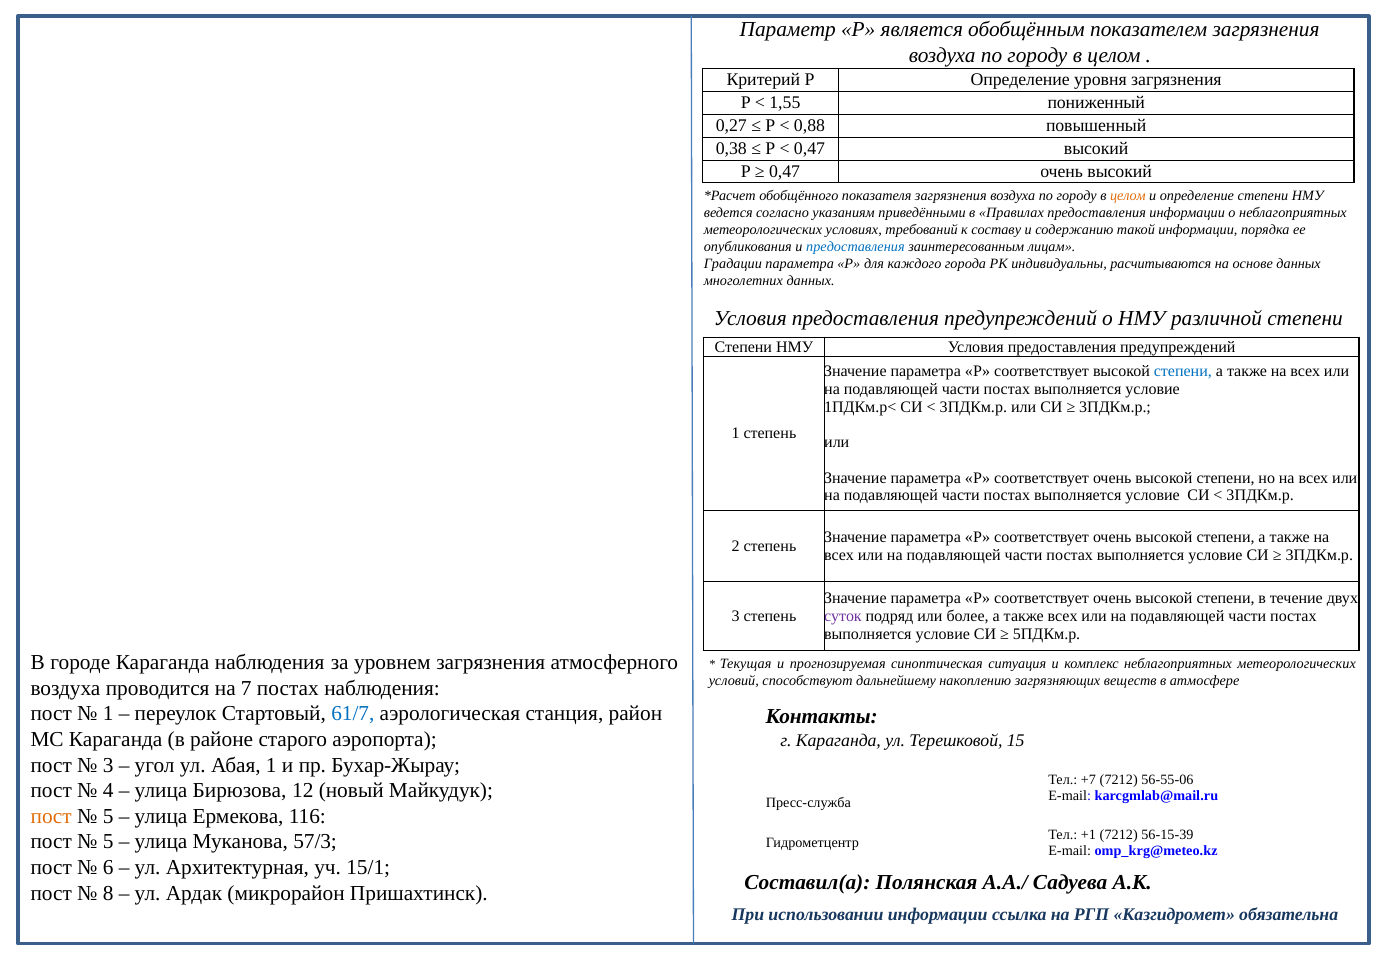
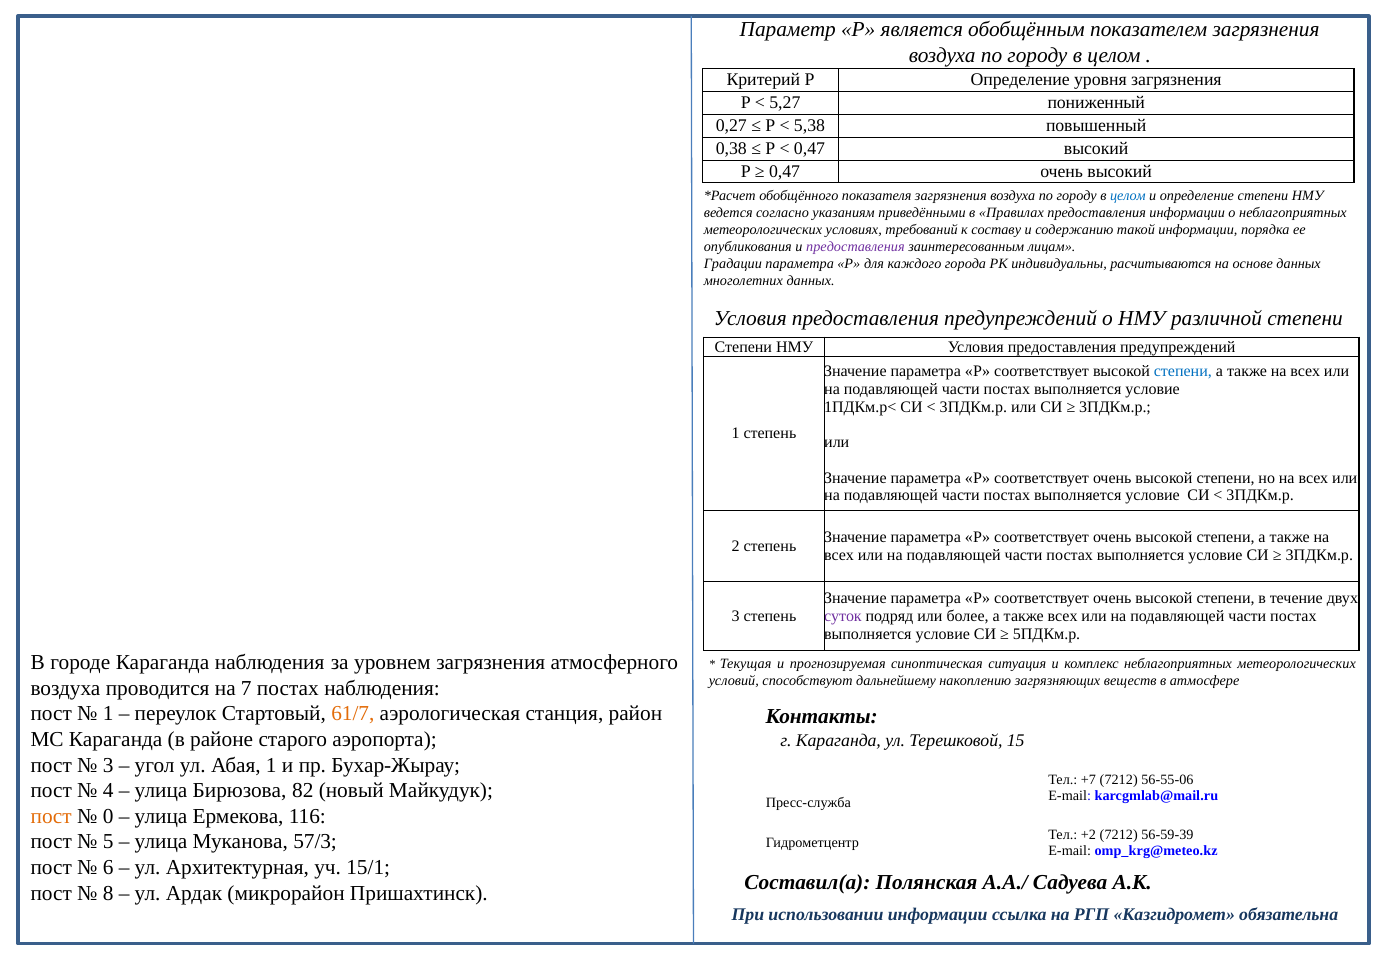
1,55: 1,55 -> 5,27
0,88: 0,88 -> 5,38
целом at (1128, 196) colour: orange -> blue
предоставления at (855, 247) colour: blue -> purple
61/7 colour: blue -> orange
12: 12 -> 82
5 at (108, 816): 5 -> 0
+1: +1 -> +2
56-15-39: 56-15-39 -> 56-59-39
